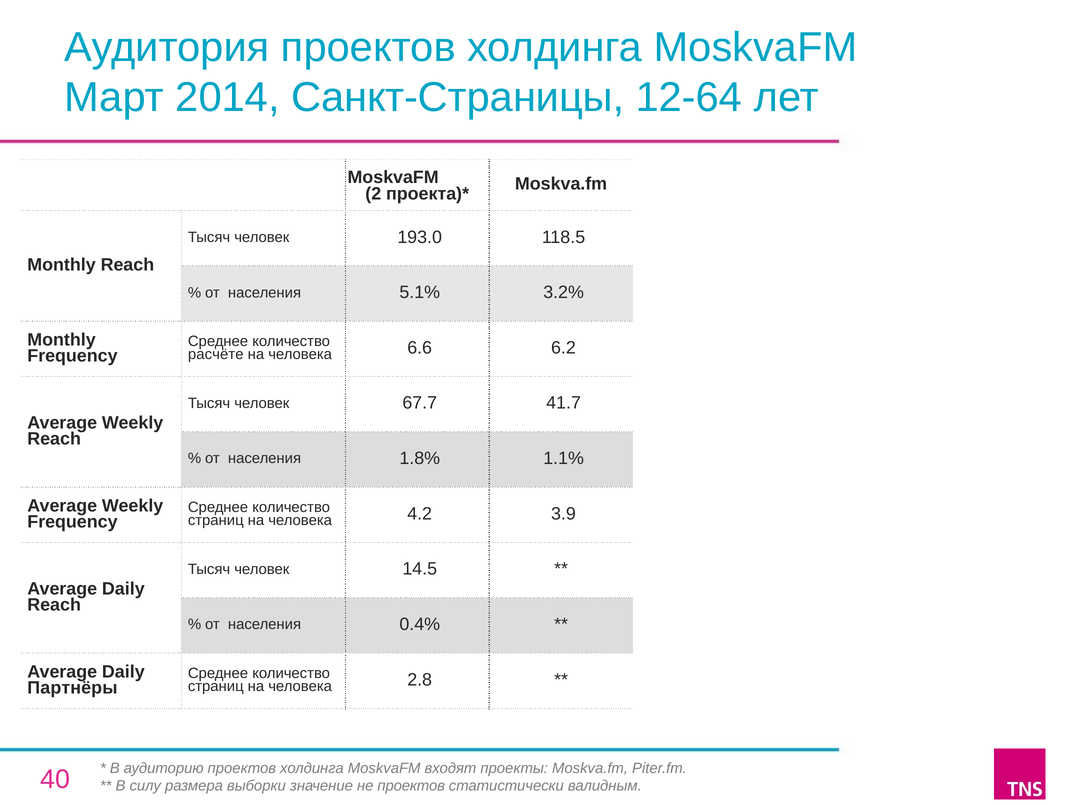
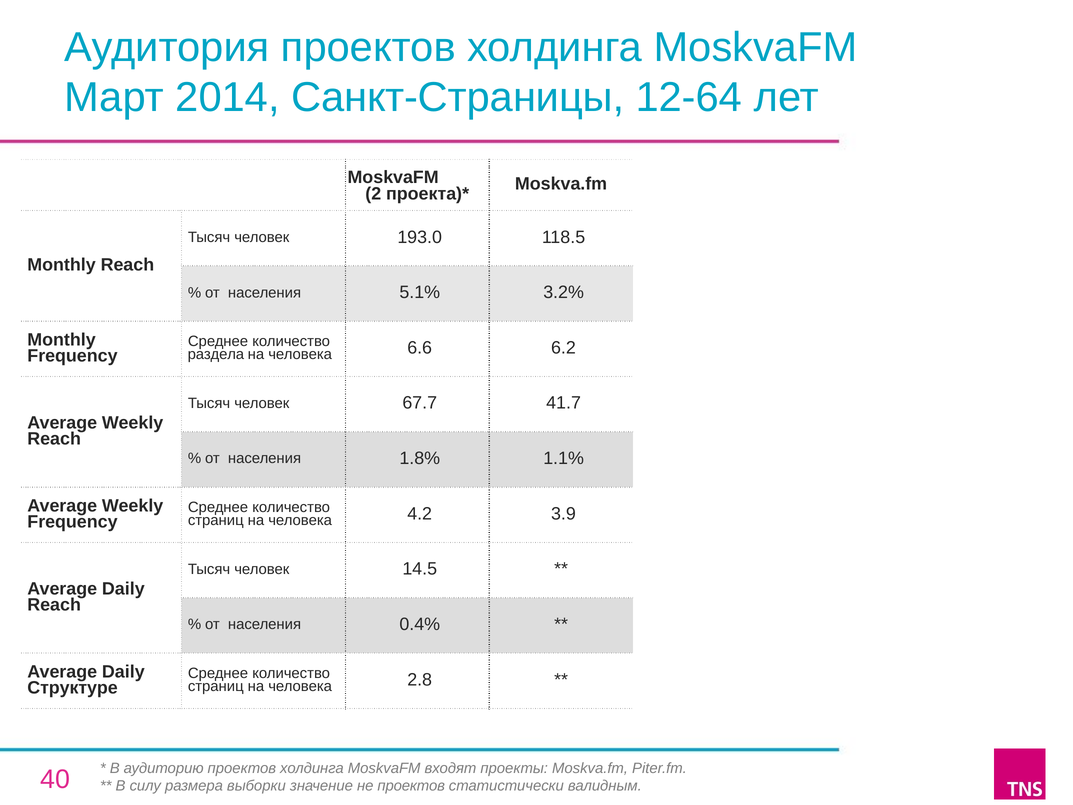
расчёте: расчёте -> раздела
Партнёры: Партнёры -> Структуре
